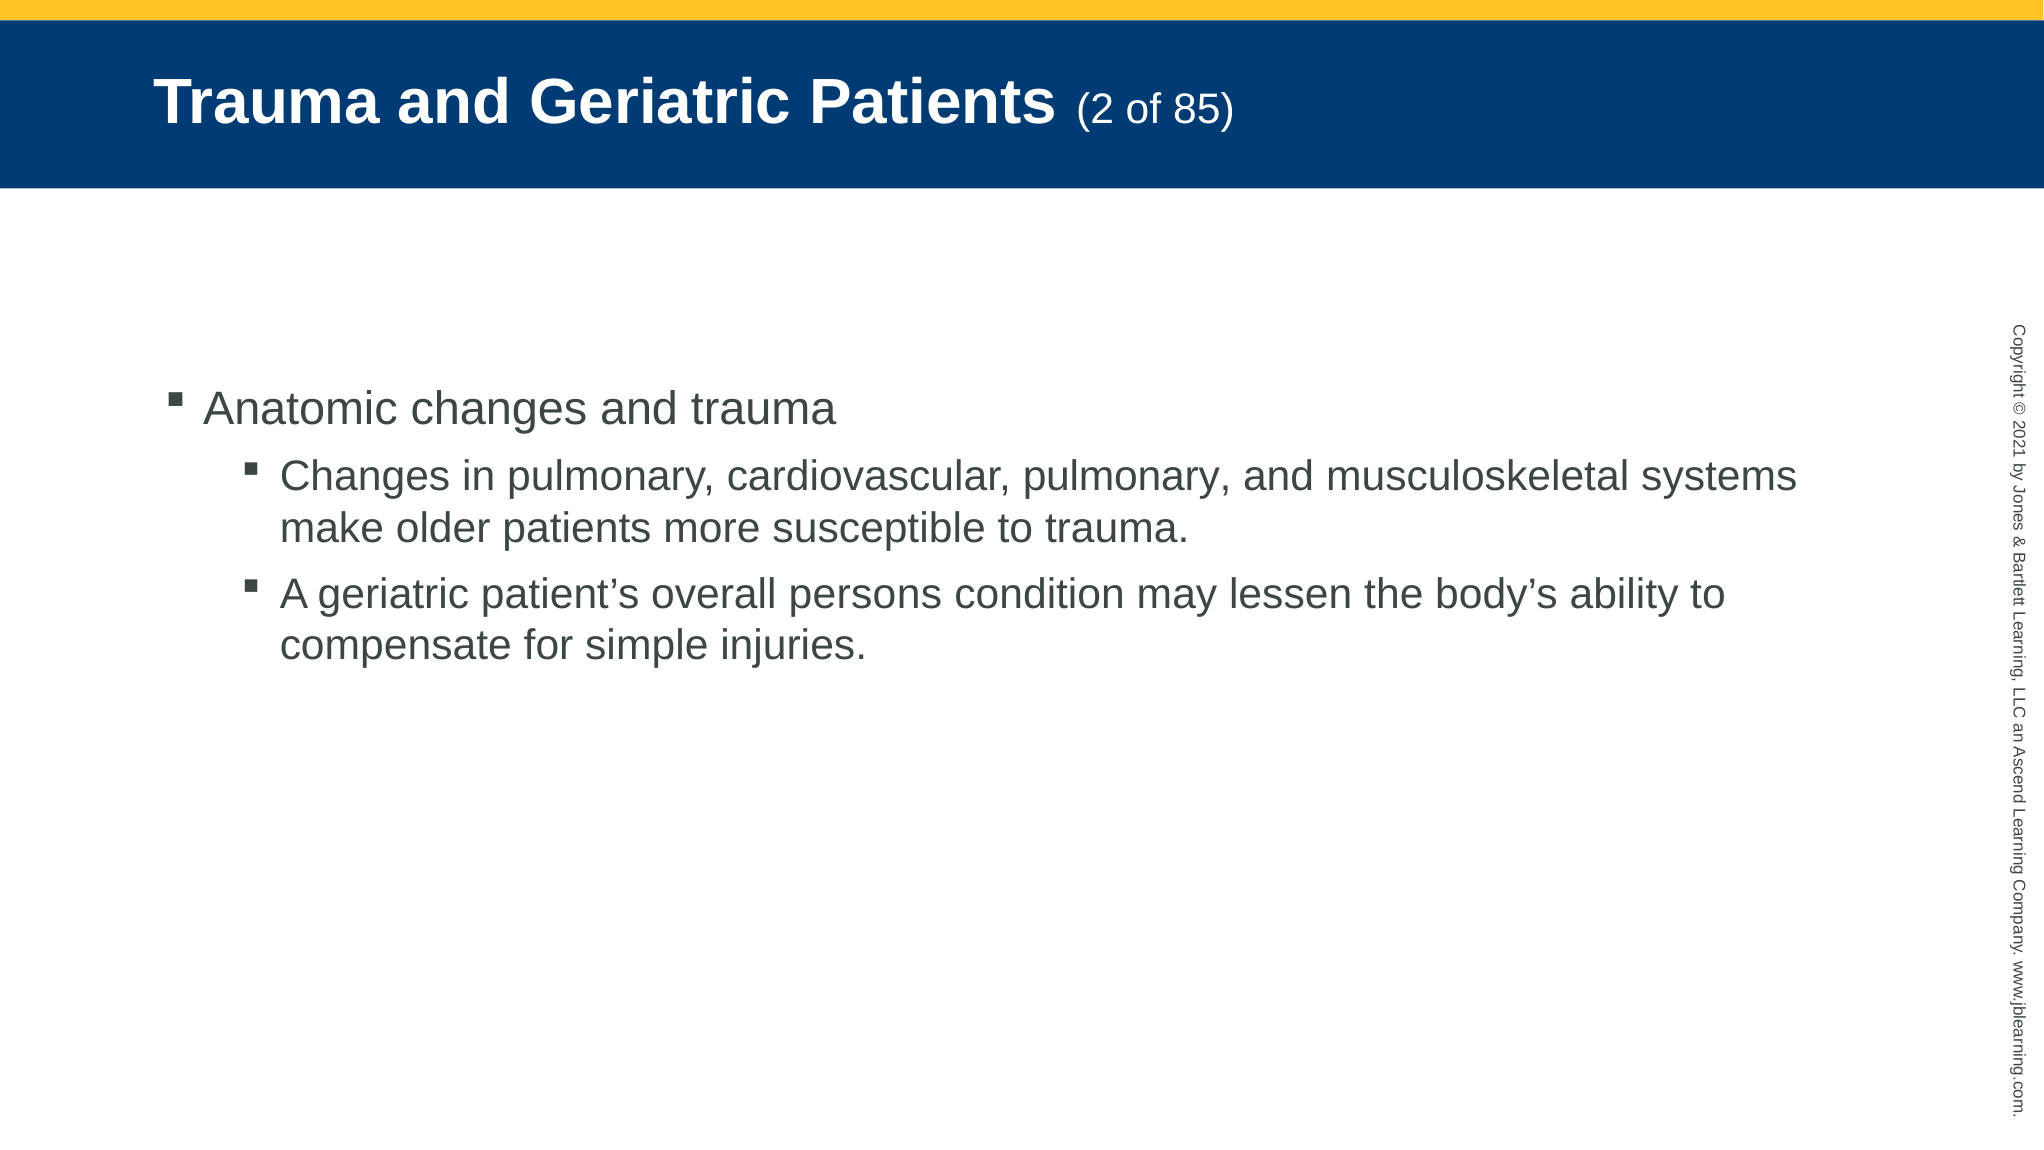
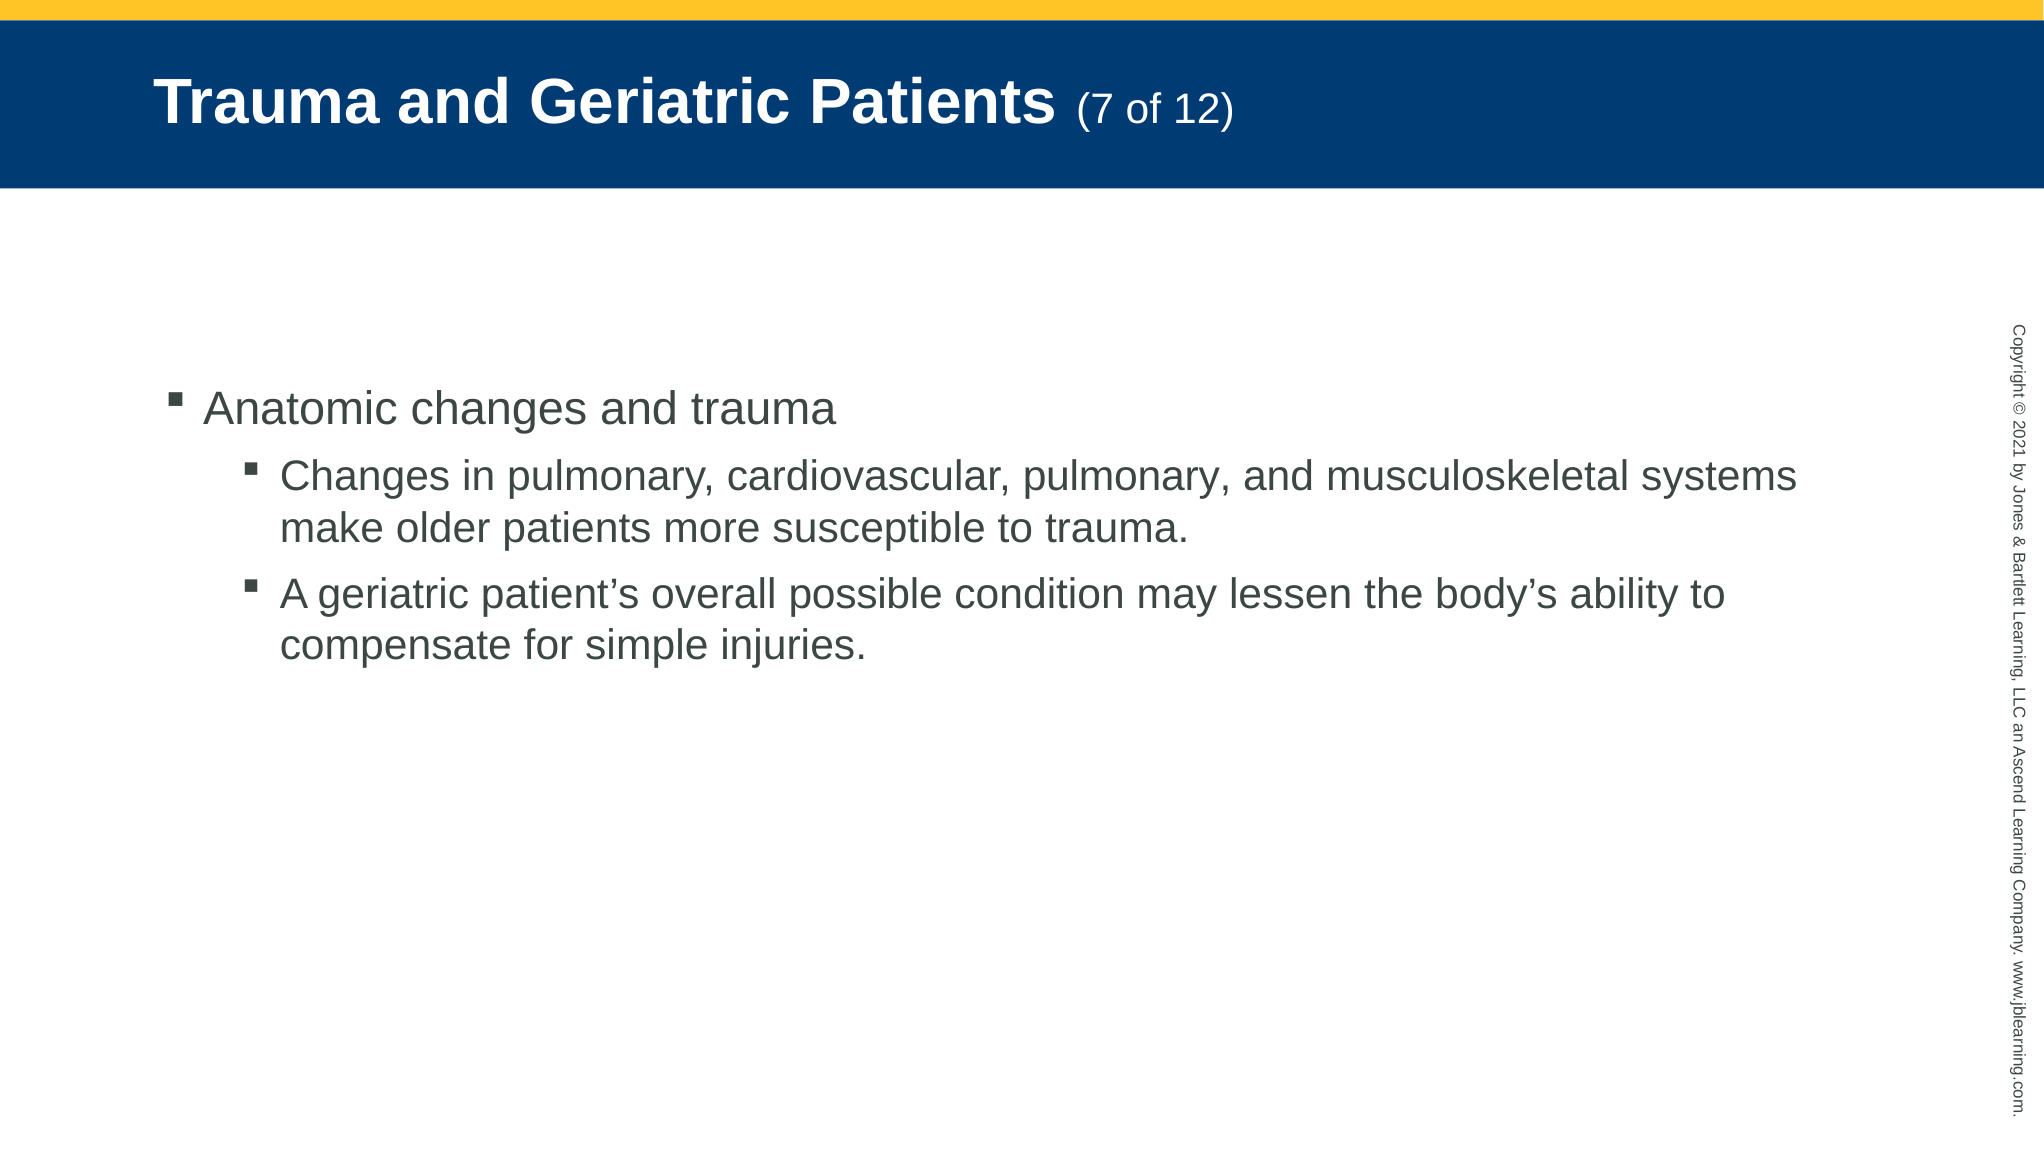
Patients 2: 2 -> 7
85: 85 -> 12
persons: persons -> possible
